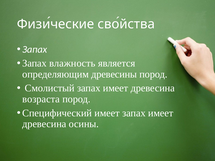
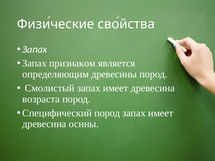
влажность: влажность -> признаком
Специфический имеет: имеет -> пород
